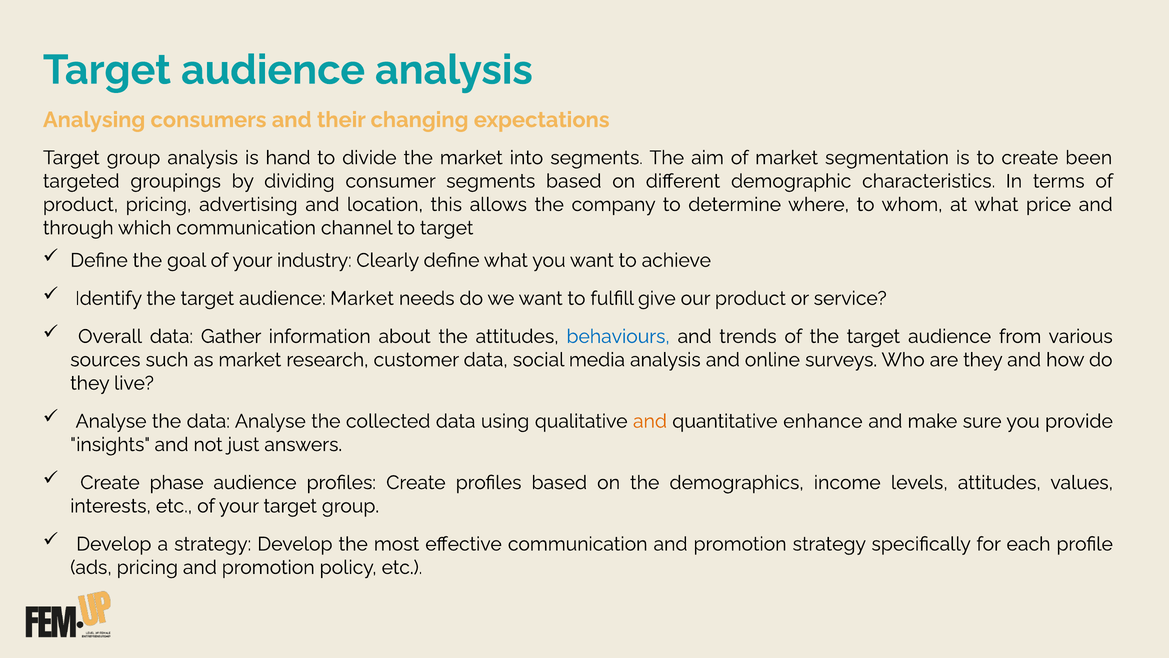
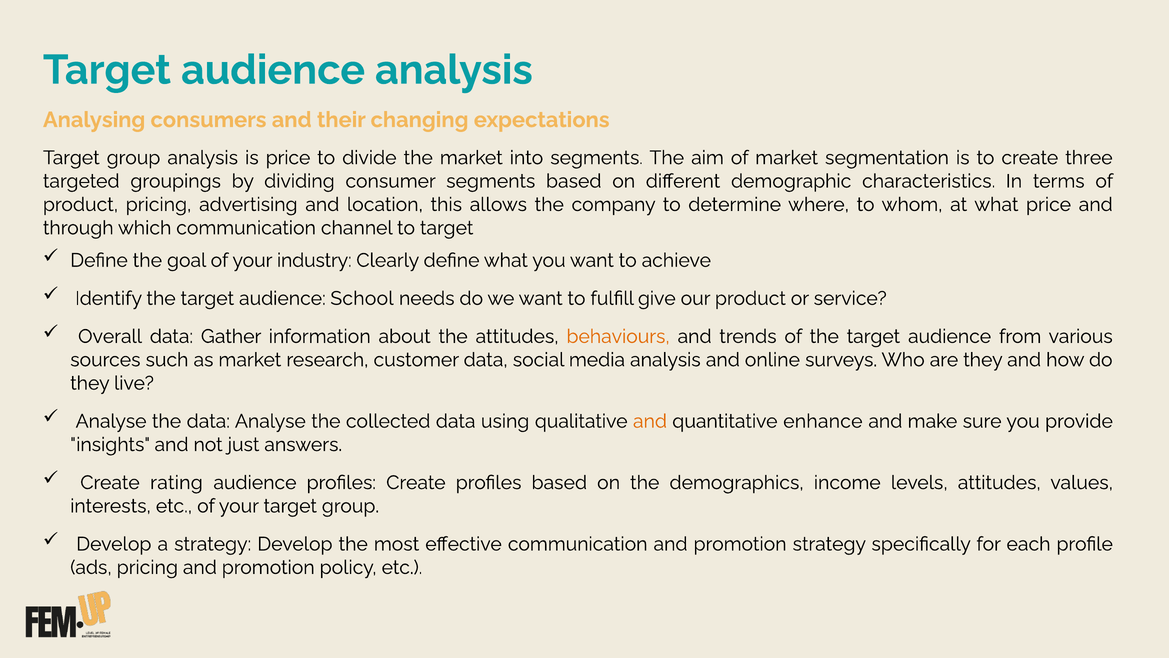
is hand: hand -> price
been: been -> three
audience Market: Market -> School
behaviours colour: blue -> orange
phase: phase -> rating
